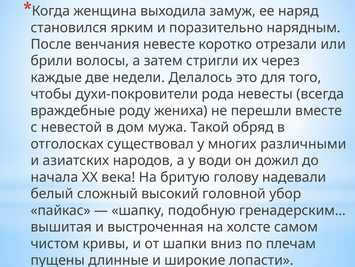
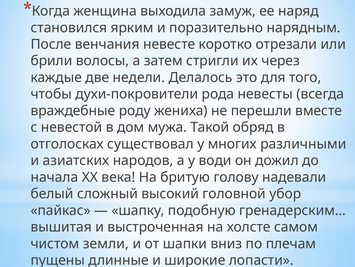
кривы: кривы -> земли
